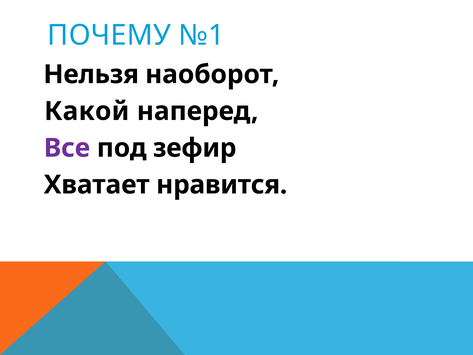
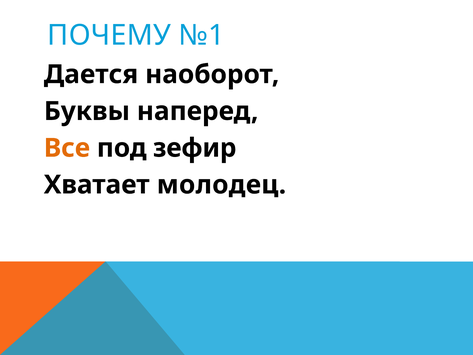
Нельзя: Нельзя -> Дается
Какой: Какой -> Буквы
Все colour: purple -> orange
нравится: нравится -> молодец
